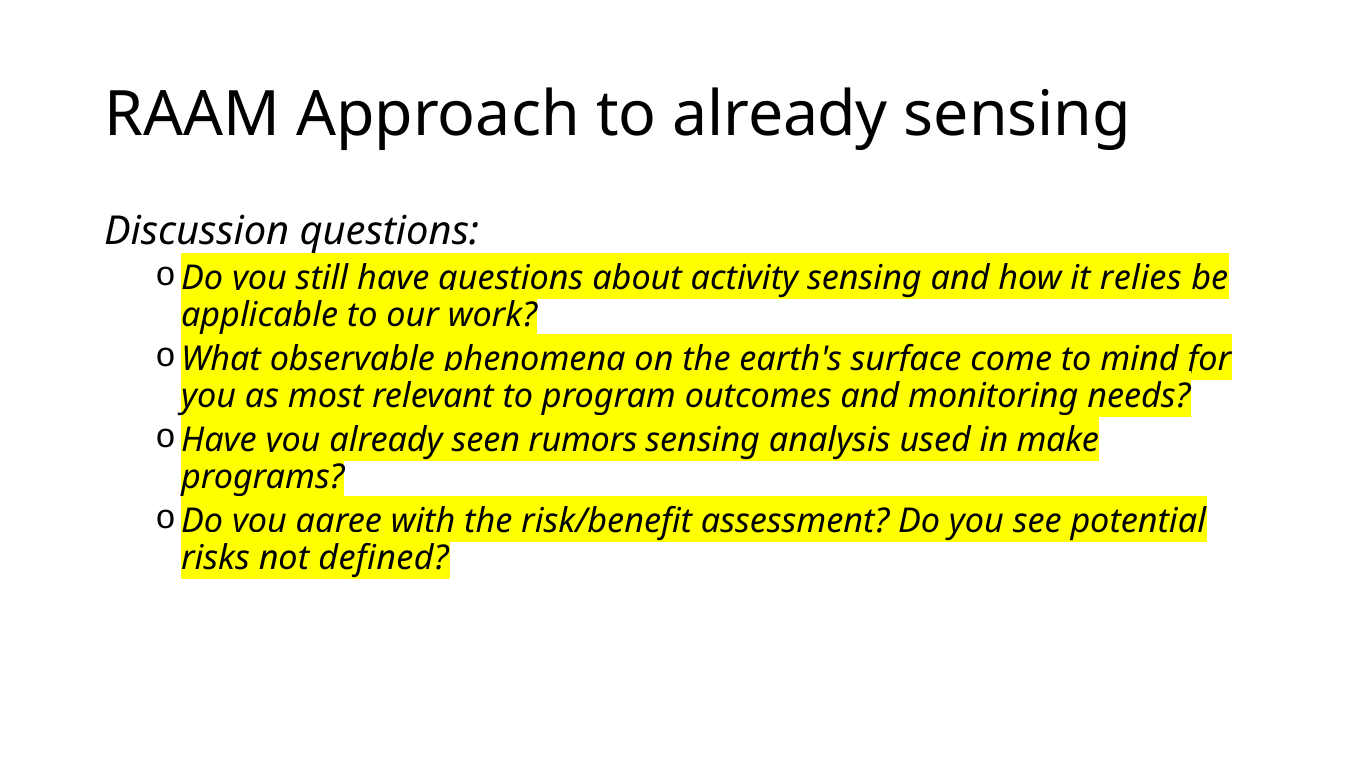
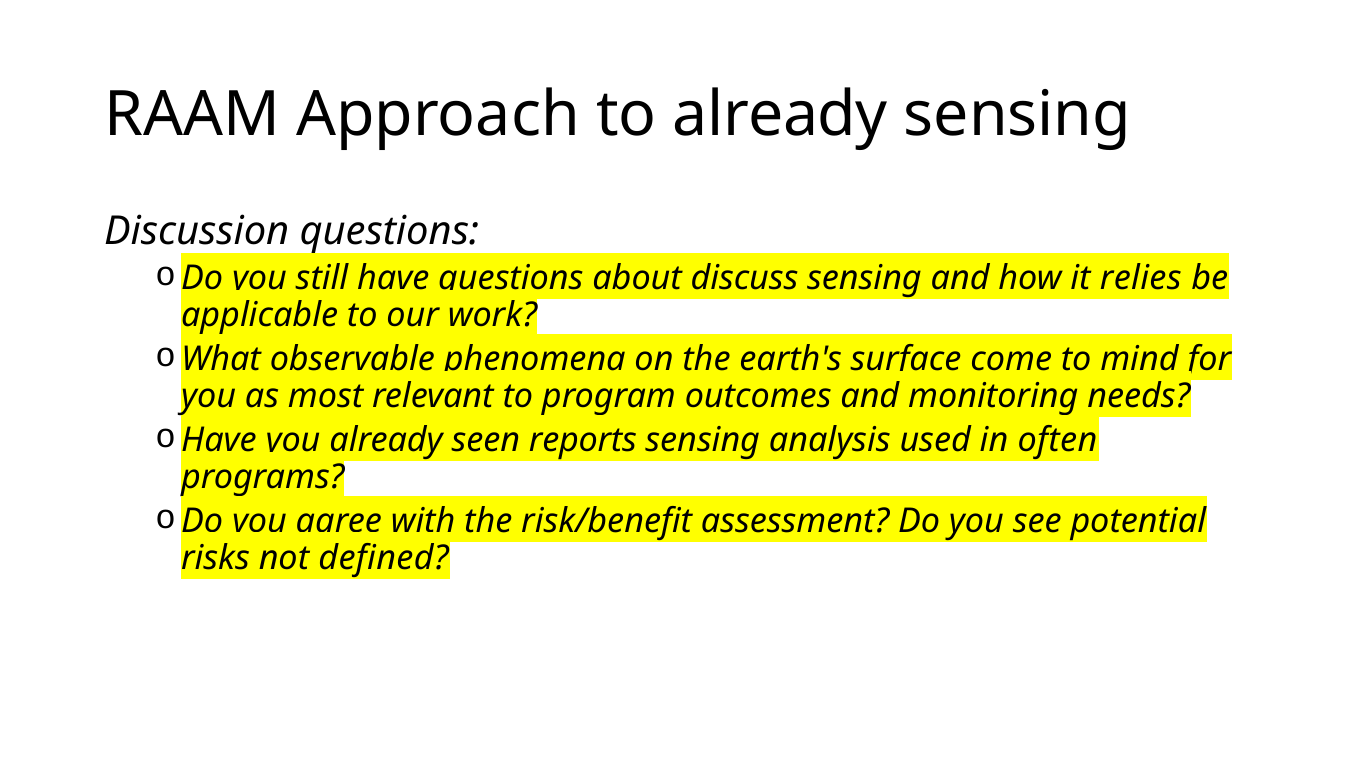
activity: activity -> discuss
rumors: rumors -> reports
make: make -> often
